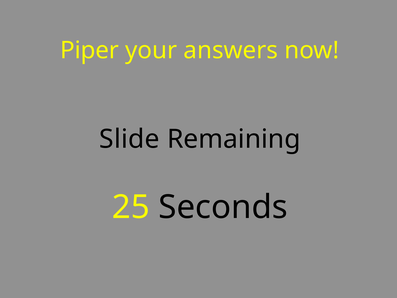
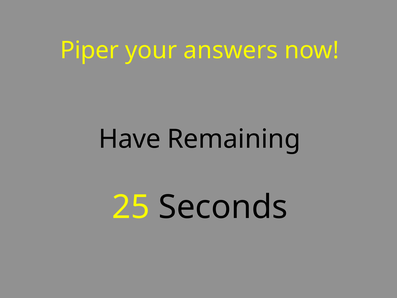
Slide: Slide -> Have
